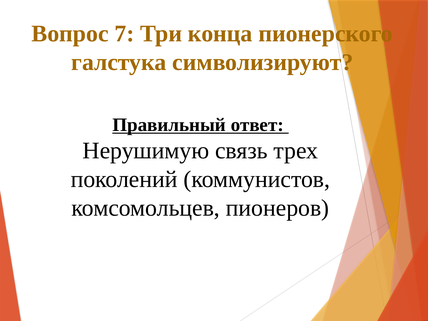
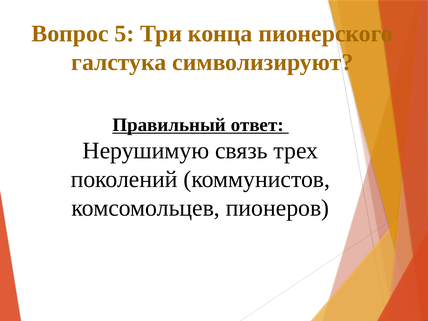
7: 7 -> 5
